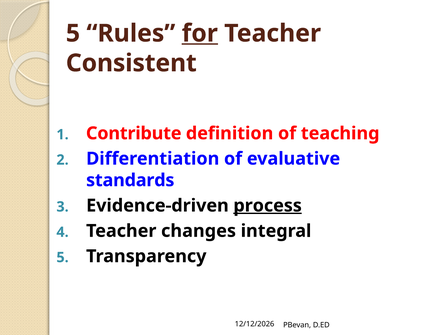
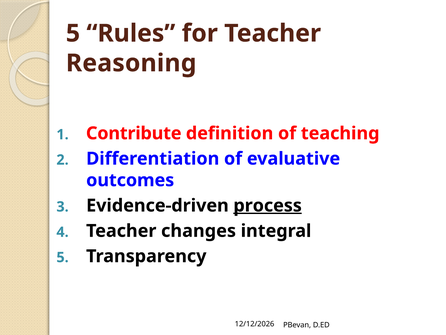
for underline: present -> none
Consistent: Consistent -> Reasoning
standards: standards -> outcomes
